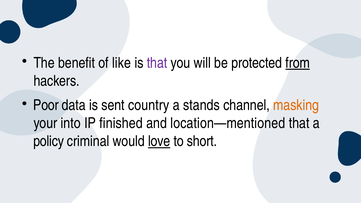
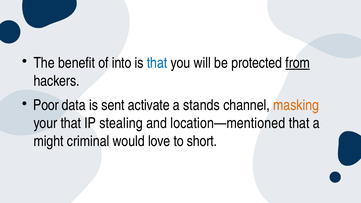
like: like -> into
that at (157, 63) colour: purple -> blue
country: country -> activate
your into: into -> that
finished: finished -> stealing
policy: policy -> might
love underline: present -> none
